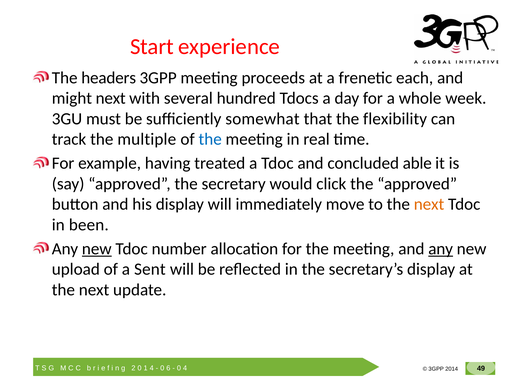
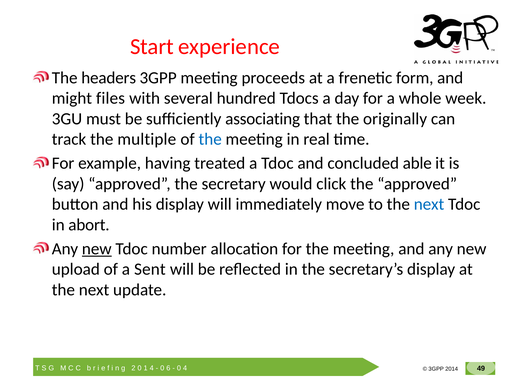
each: each -> form
might next: next -> files
somewhat: somewhat -> associating
flexibility: flexibility -> originally
next at (429, 204) colour: orange -> blue
been: been -> abort
any at (441, 249) underline: present -> none
